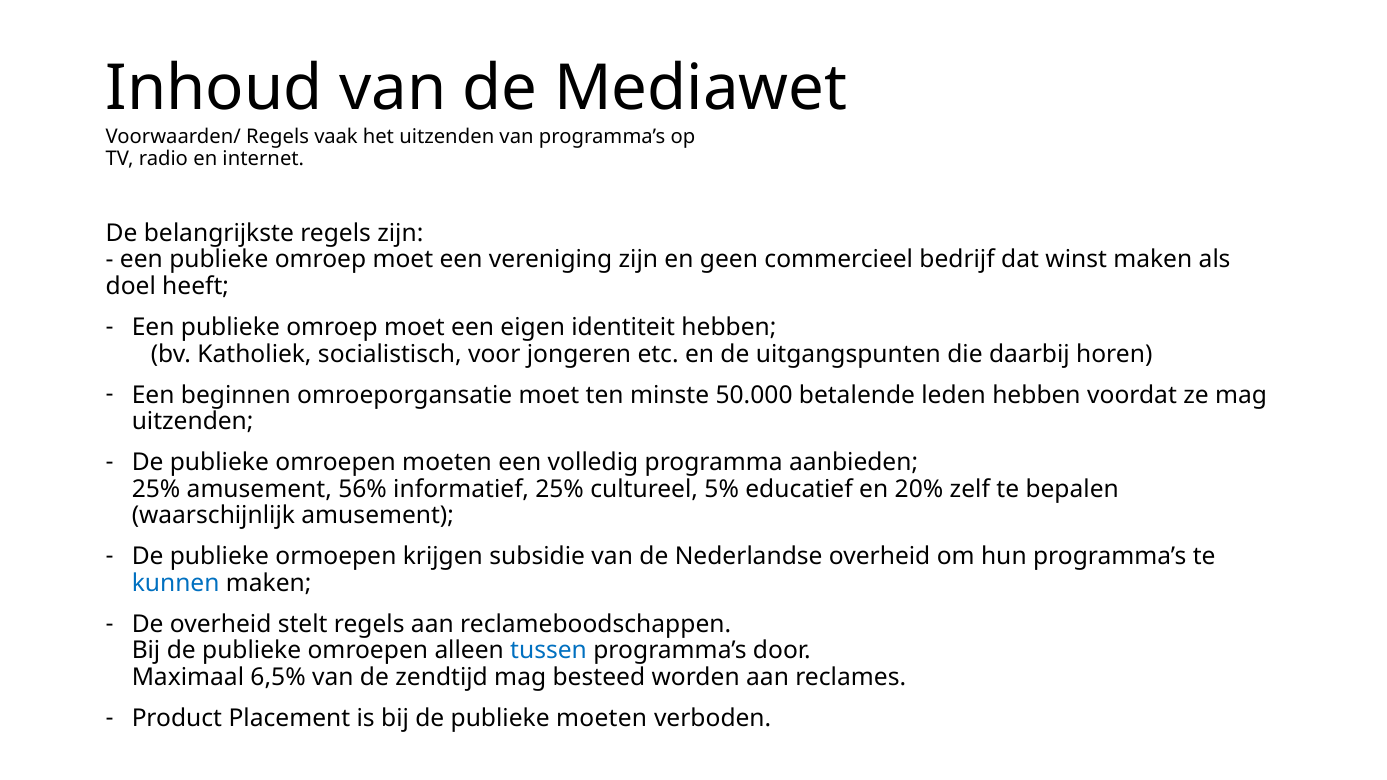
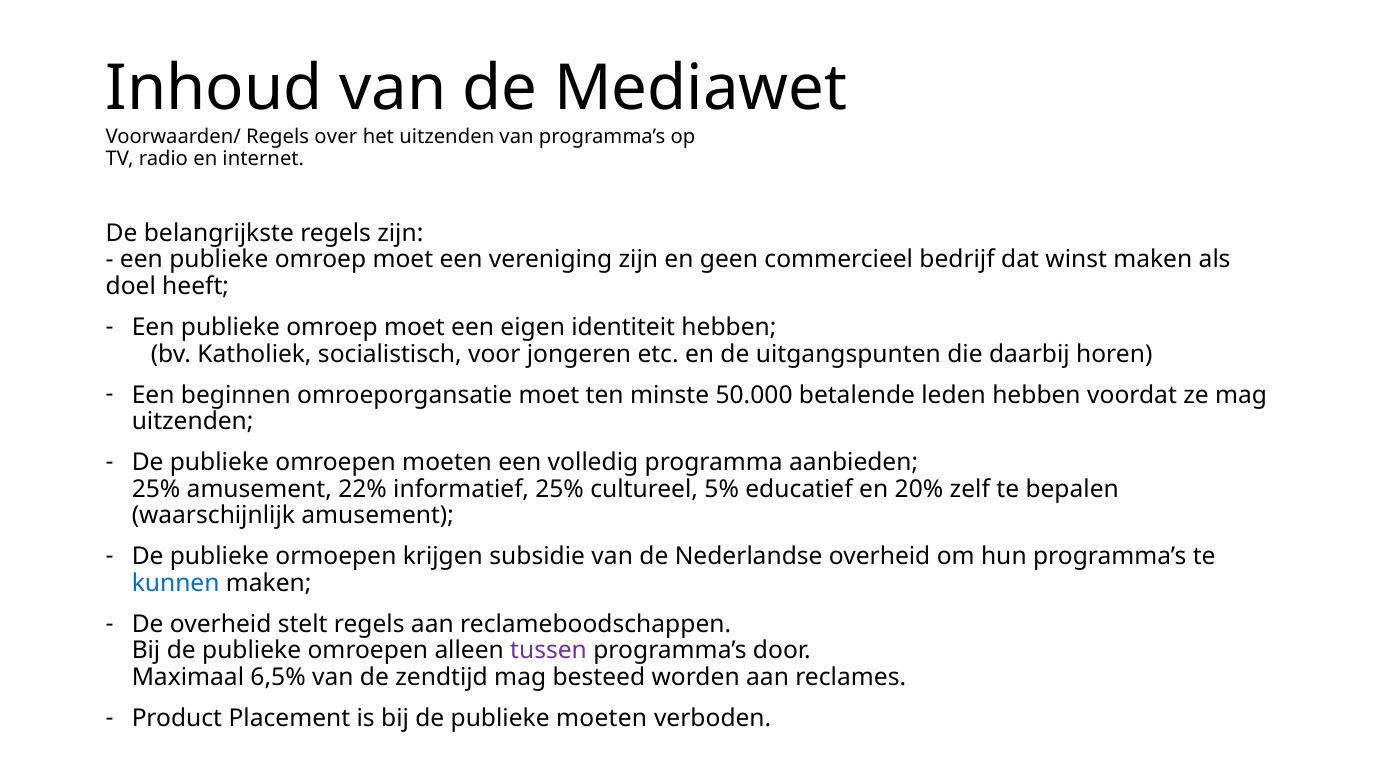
vaak: vaak -> over
56%: 56% -> 22%
tussen colour: blue -> purple
